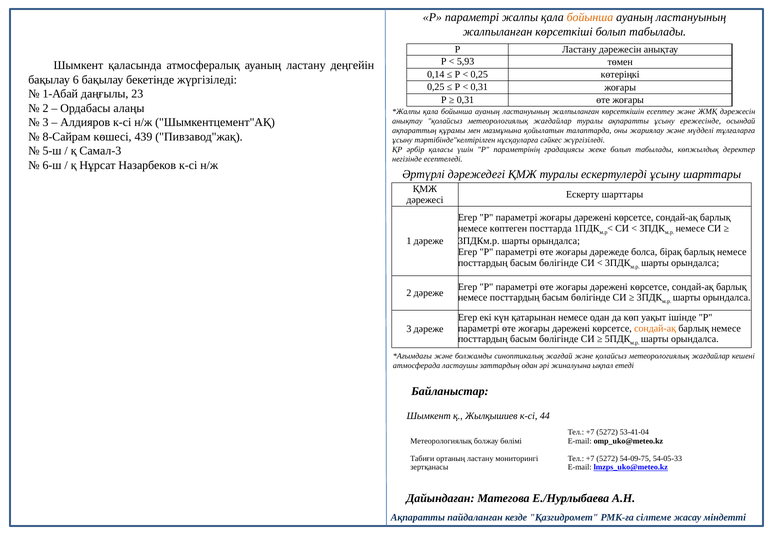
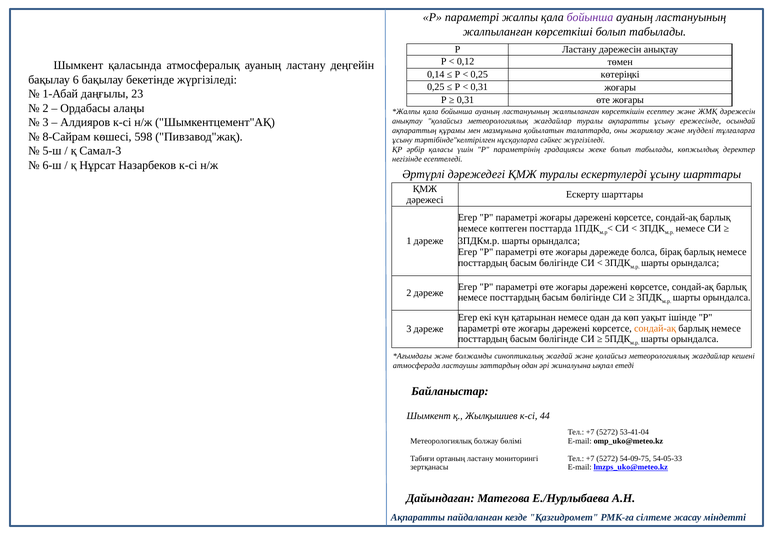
бойынша at (590, 18) colour: orange -> purple
5,93: 5,93 -> 0,12
439: 439 -> 598
